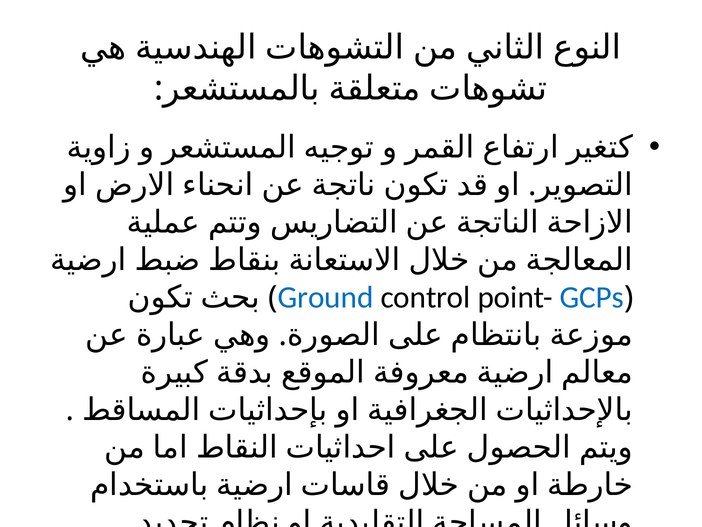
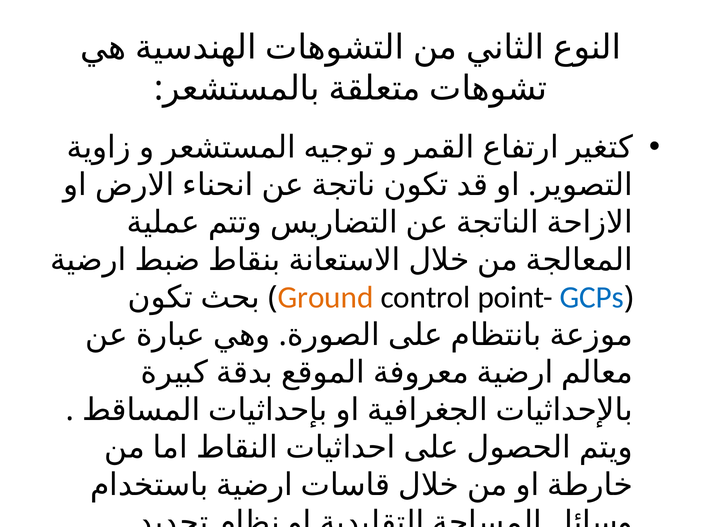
Ground colour: blue -> orange
